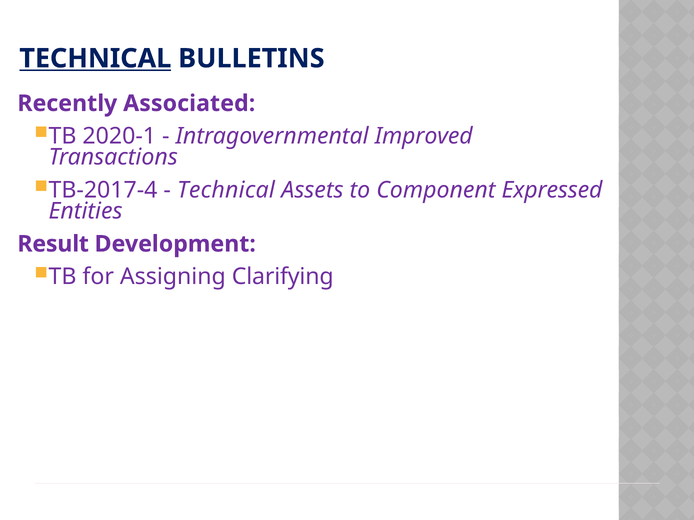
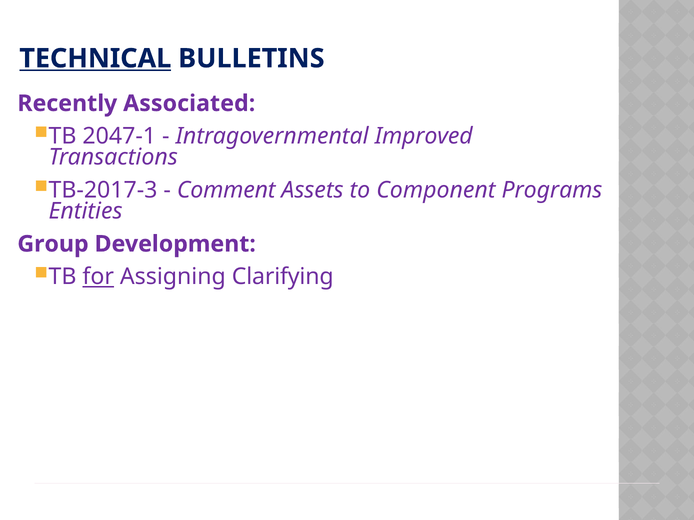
2020-1: 2020-1 -> 2047-1
TB-2017-4: TB-2017-4 -> TB-2017-3
Technical at (226, 190): Technical -> Comment
Expressed: Expressed -> Programs
Result: Result -> Group
for underline: none -> present
